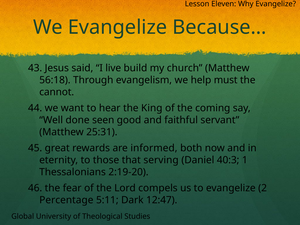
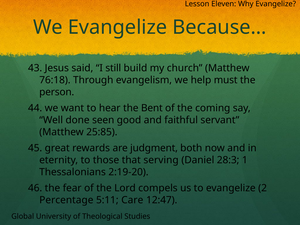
live: live -> still
56:18: 56:18 -> 76:18
cannot: cannot -> person
King: King -> Bent
25:31: 25:31 -> 25:85
informed: informed -> judgment
40:3: 40:3 -> 28:3
Dark: Dark -> Care
